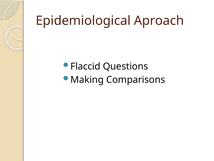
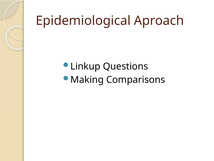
Flaccid: Flaccid -> Linkup
